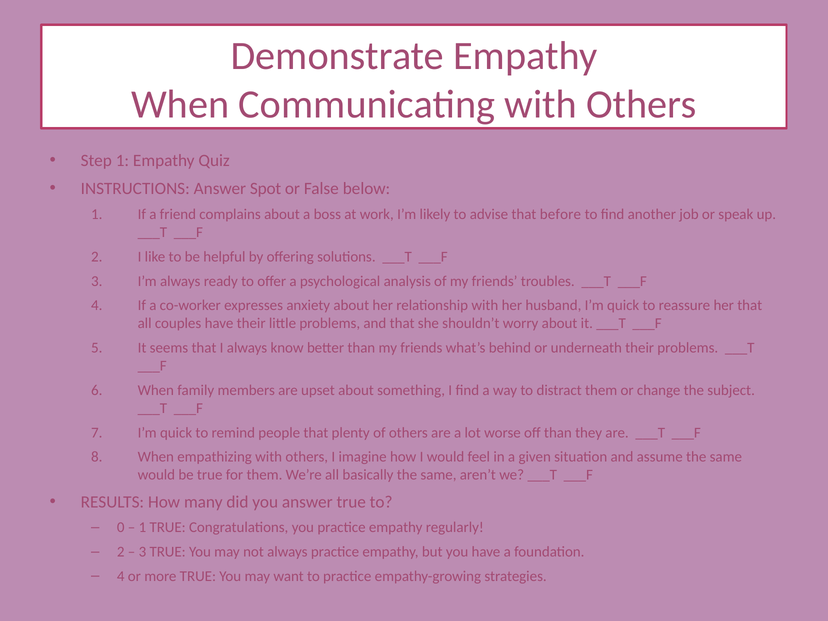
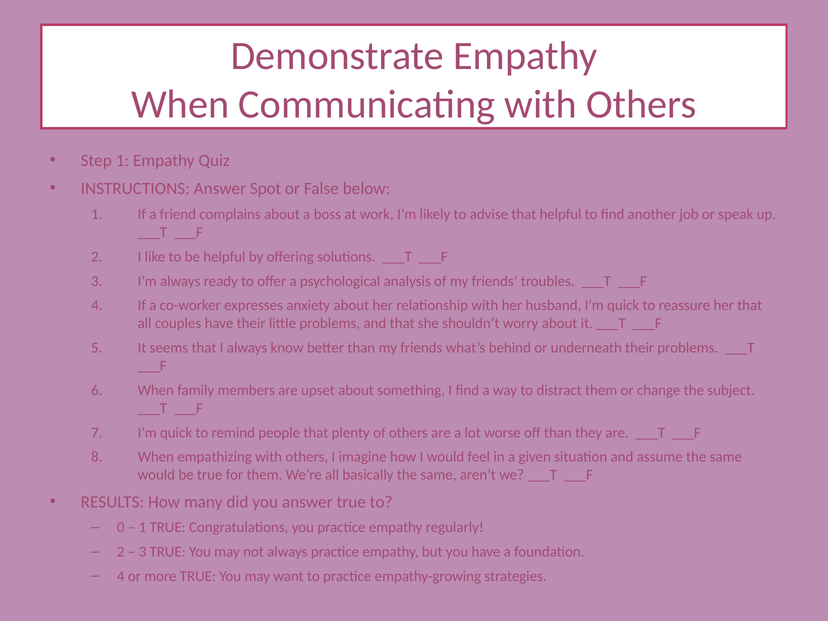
that before: before -> helpful
